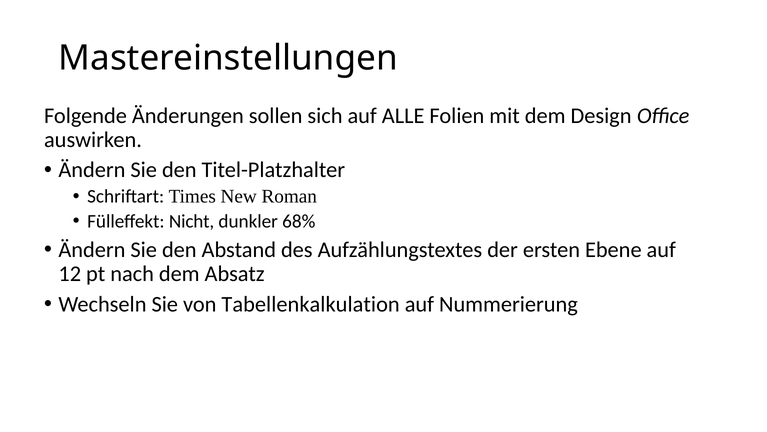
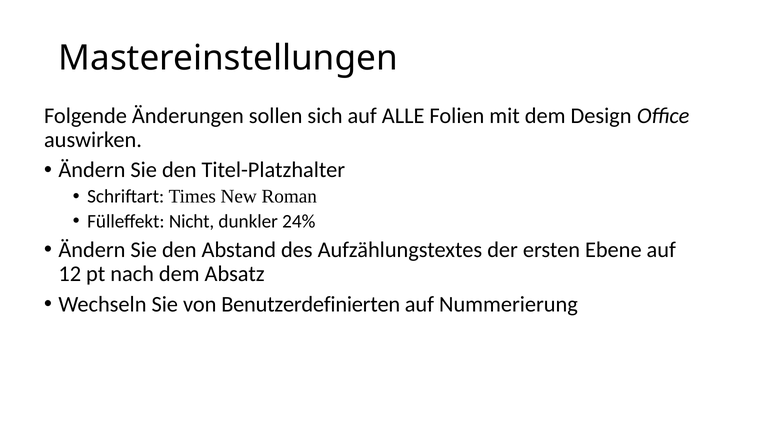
68%: 68% -> 24%
Tabellenkalkulation: Tabellenkalkulation -> Benutzerdefinierten
